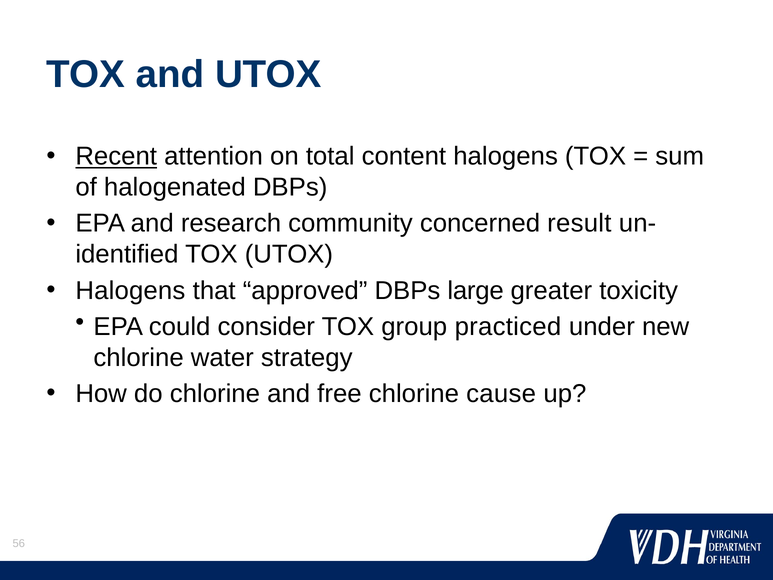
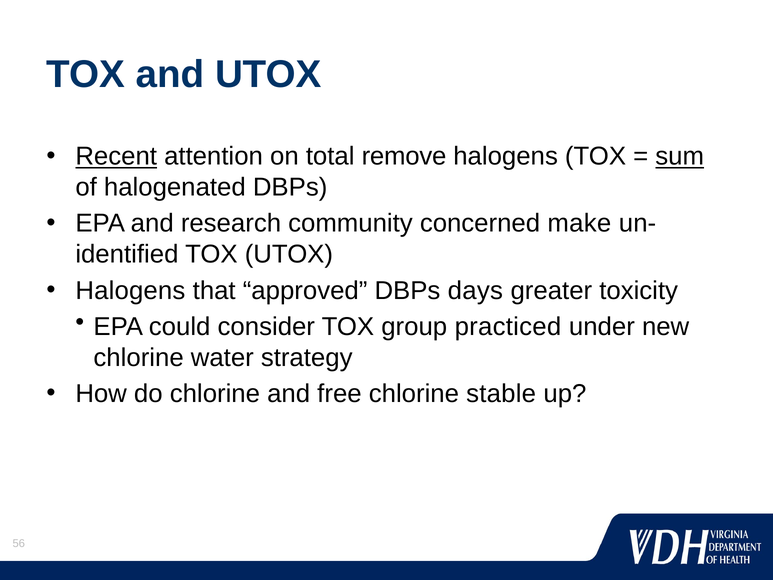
content: content -> remove
sum underline: none -> present
result: result -> make
large: large -> days
cause: cause -> stable
